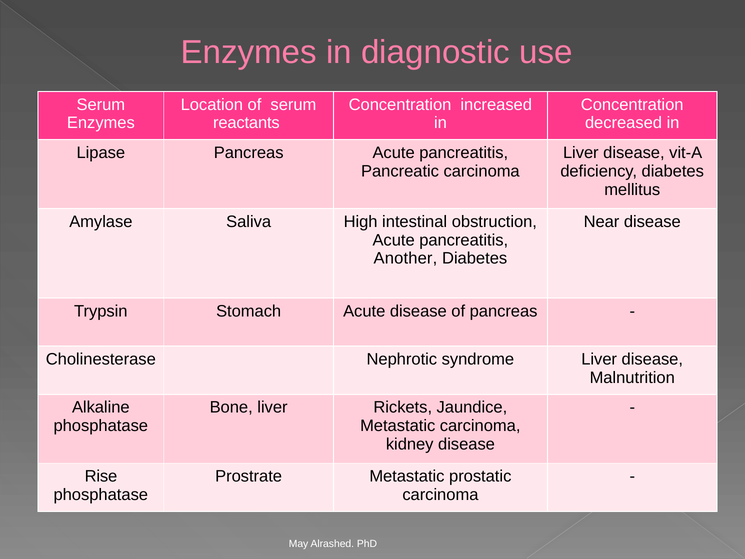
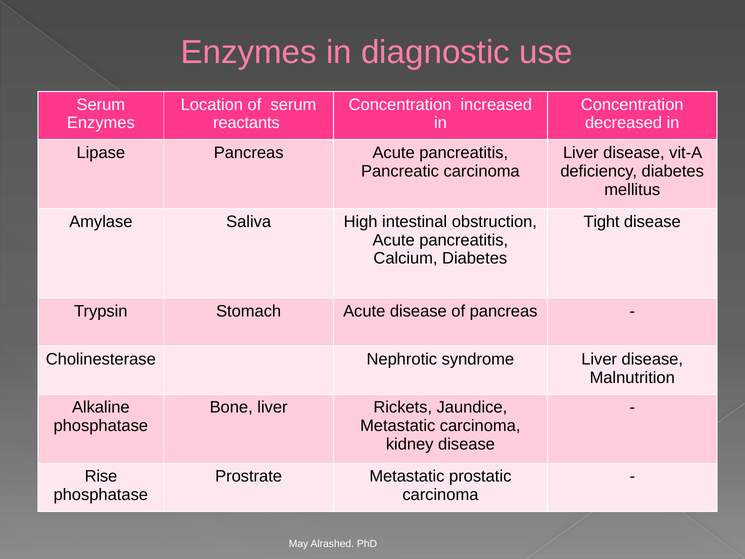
Near: Near -> Tight
Another: Another -> Calcium
